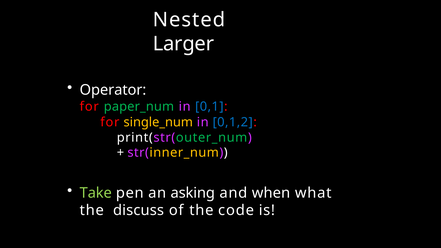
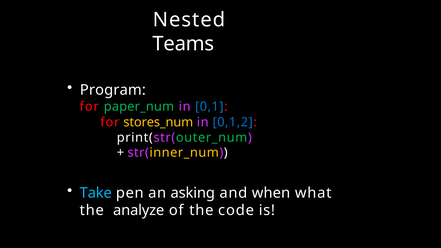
Larger: Larger -> Teams
Operator: Operator -> Program
single_num: single_num -> stores_num
Take colour: light green -> light blue
discuss: discuss -> analyze
